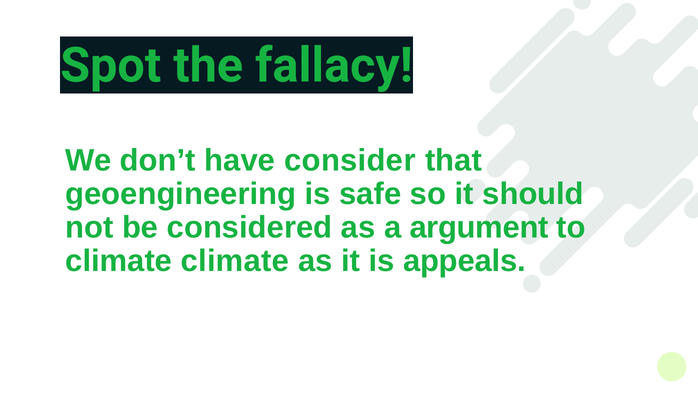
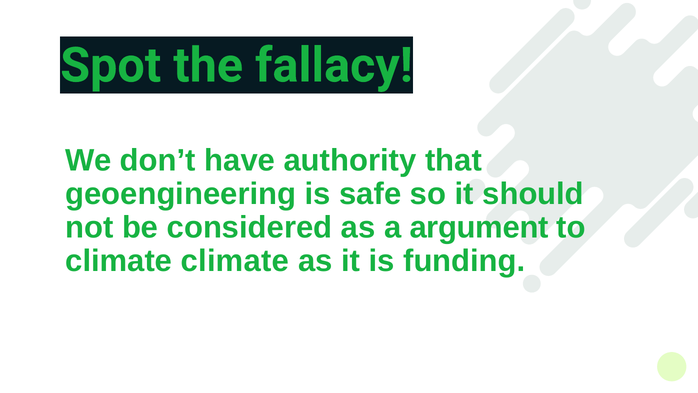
consider: consider -> authority
appeals: appeals -> funding
